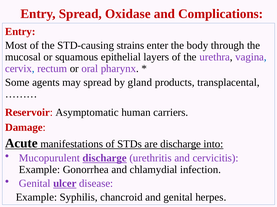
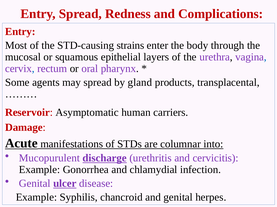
Oxidase: Oxidase -> Redness
are discharge: discharge -> columnar
